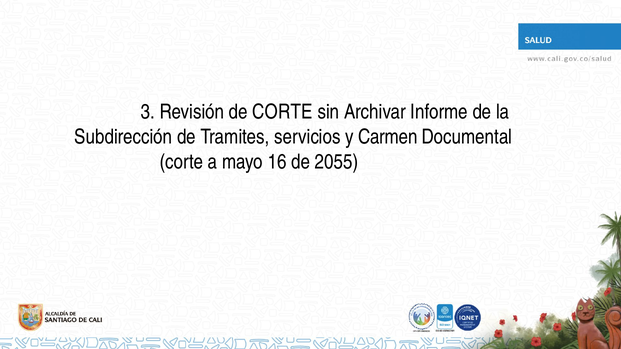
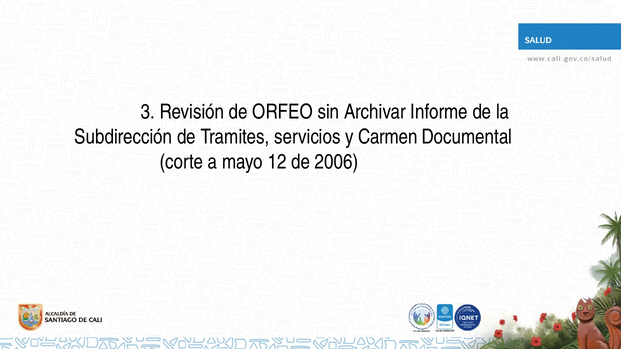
de CORTE: CORTE -> ORFEO
16: 16 -> 12
2055: 2055 -> 2006
